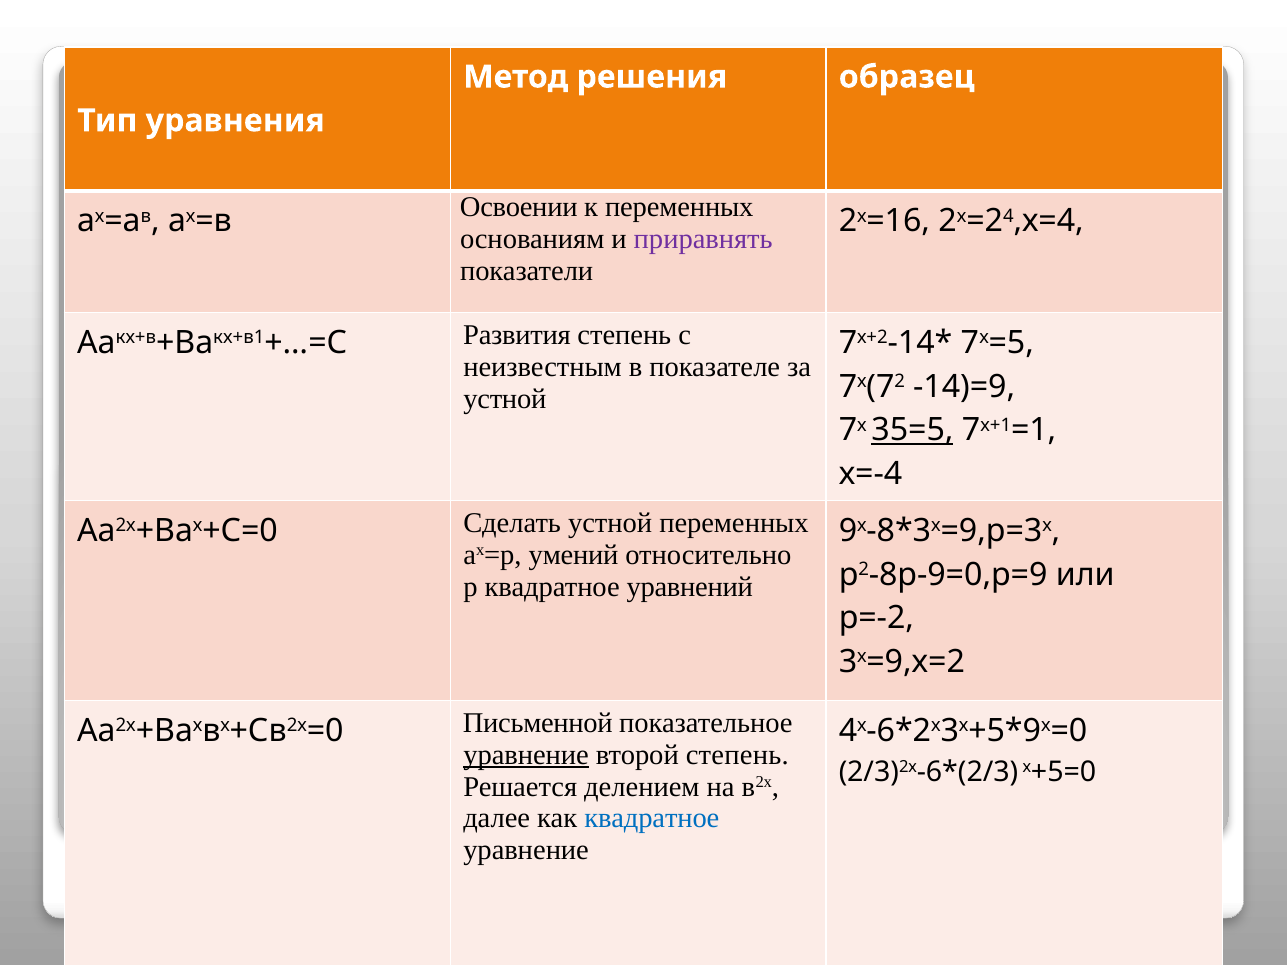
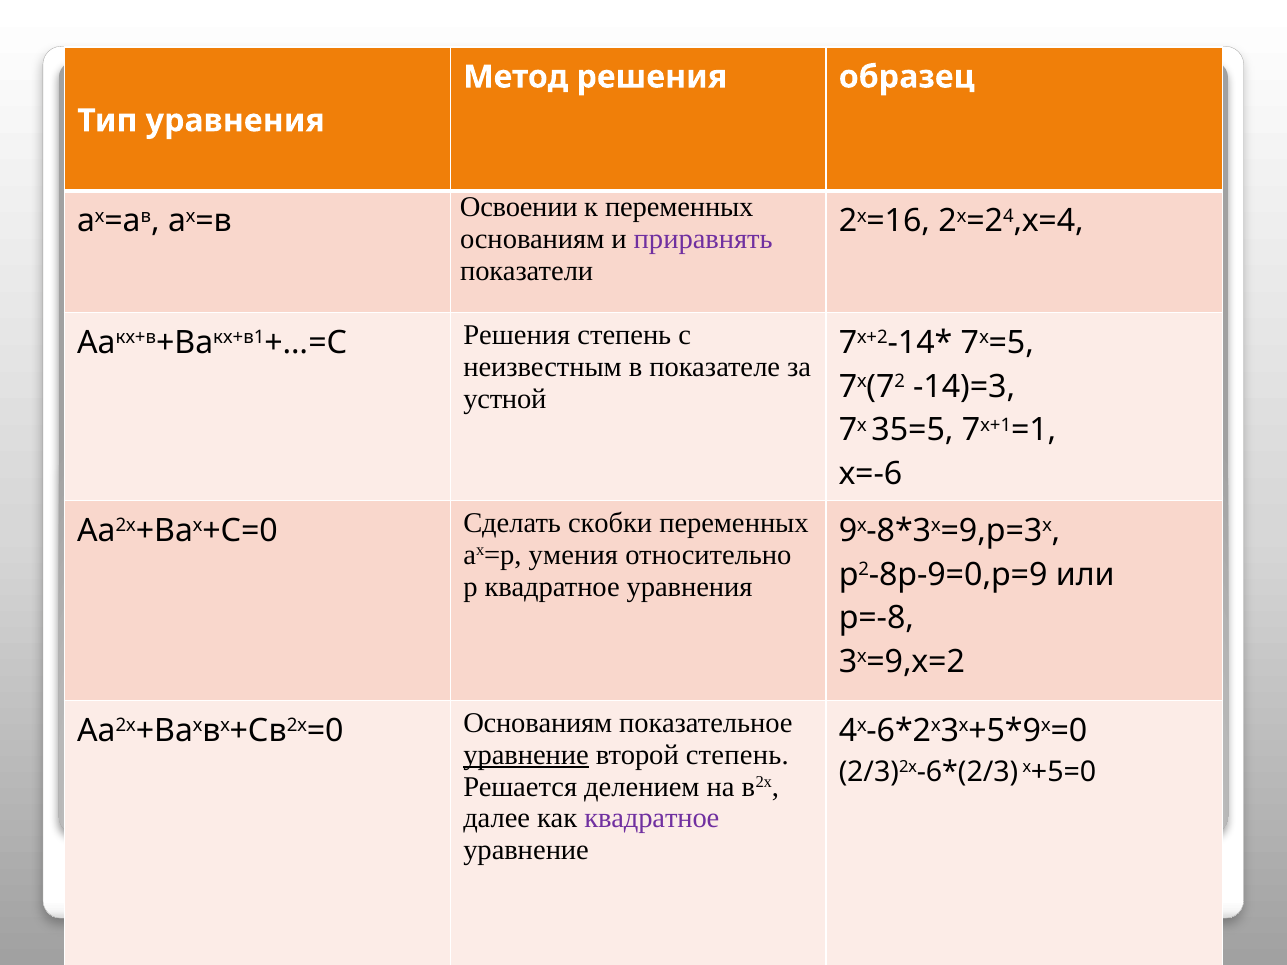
Аакх+в+Вакх+в1+…=С Развития: Развития -> Решения
-14)=9: -14)=9 -> -14)=3
35=5 underline: present -> none
х=-4: х=-4 -> х=-6
Сделать устной: устной -> скобки
умений: умений -> умения
квадратное уравнений: уравнений -> уравнения
р=-2: р=-2 -> р=-8
Аа2х+Вахвх+Св2х=0 Письменной: Письменной -> Основаниям
квадратное at (652, 819) colour: blue -> purple
